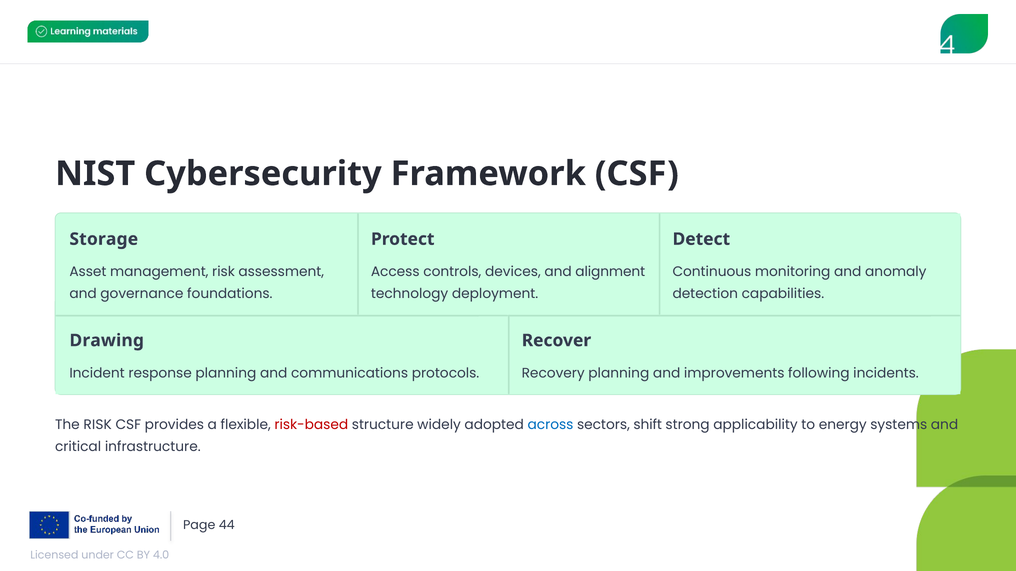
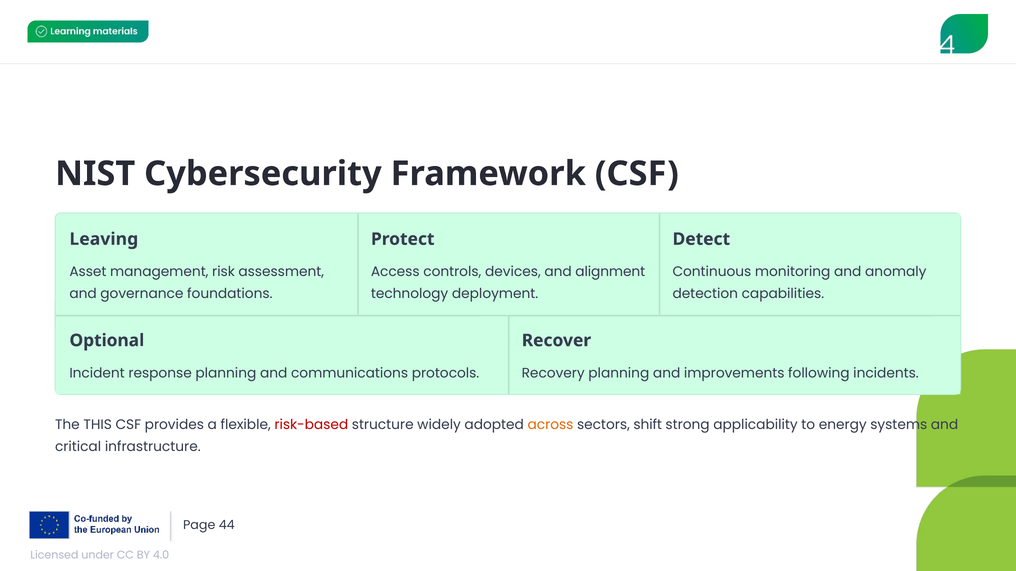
Storage: Storage -> Leaving
Drawing: Drawing -> Optional
The RISK: RISK -> THIS
across colour: blue -> orange
